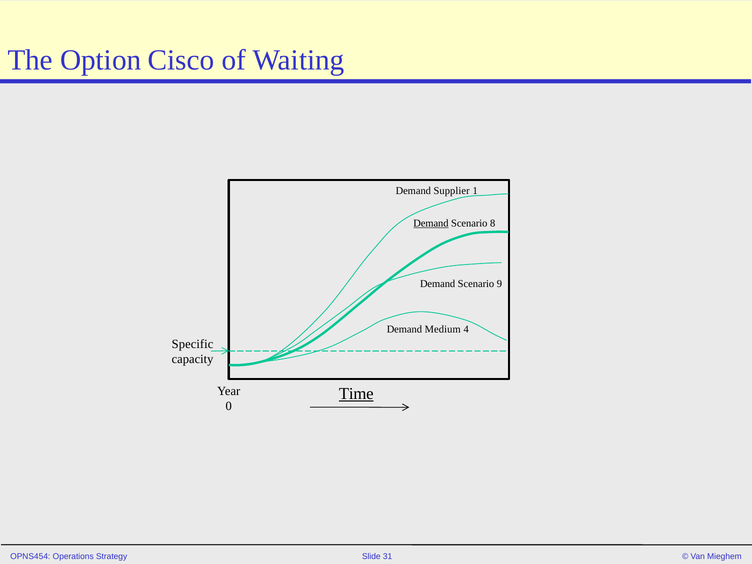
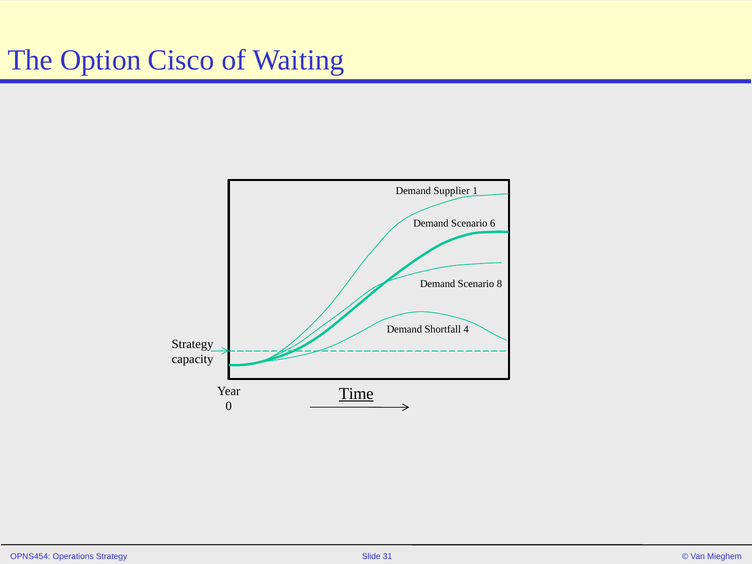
Demand at (431, 223) underline: present -> none
8: 8 -> 6
9: 9 -> 8
Medium: Medium -> Shortfall
Specific at (193, 344): Specific -> Strategy
